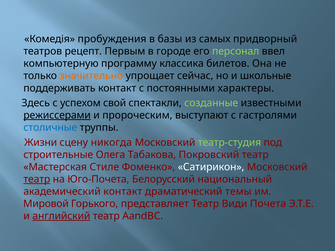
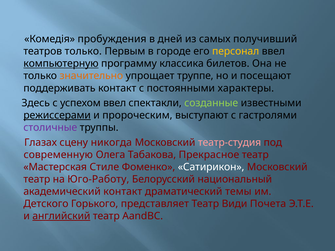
базы: базы -> дней
придворный: придворный -> получивший
театров рецепт: рецепт -> только
персонал colour: light green -> yellow
компьютерную underline: none -> present
сейчас: сейчас -> труппе
школьные: школьные -> посещают
успехом свой: свой -> ввел
столичные colour: blue -> purple
Жизни: Жизни -> Глазах
театр-студия colour: light green -> pink
строительные: строительные -> современную
Покровский: Покровский -> Прекрасное
театр at (37, 179) underline: present -> none
Юго-Почета: Юго-Почета -> Юго-Работу
Мировой: Мировой -> Детского
